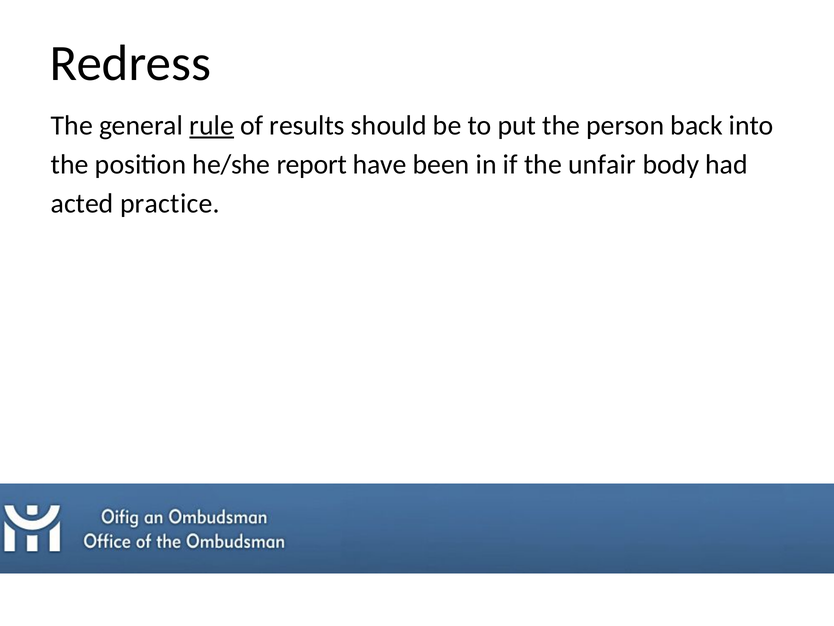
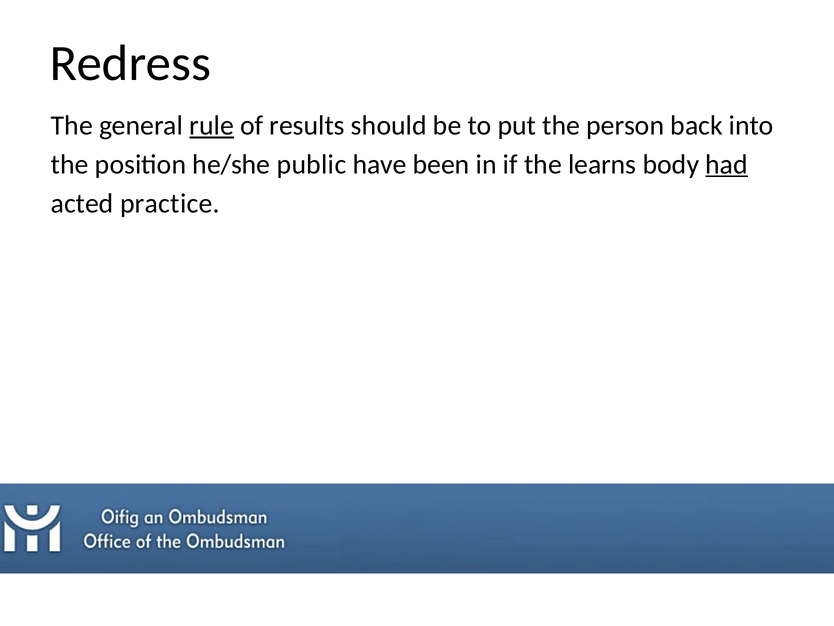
report: report -> public
unfair: unfair -> learns
had underline: none -> present
